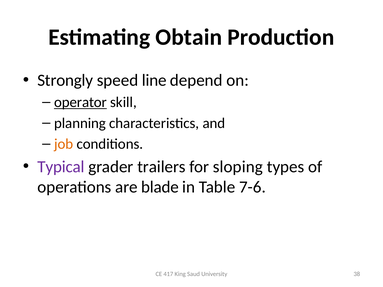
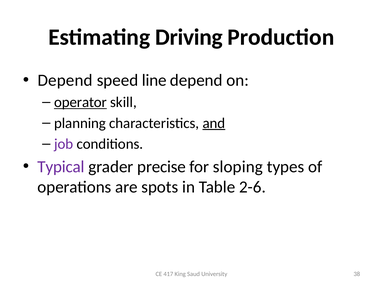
Obtain: Obtain -> Driving
Strongly at (65, 80): Strongly -> Depend
and underline: none -> present
job colour: orange -> purple
trailers: trailers -> precise
blade: blade -> spots
7-6: 7-6 -> 2-6
